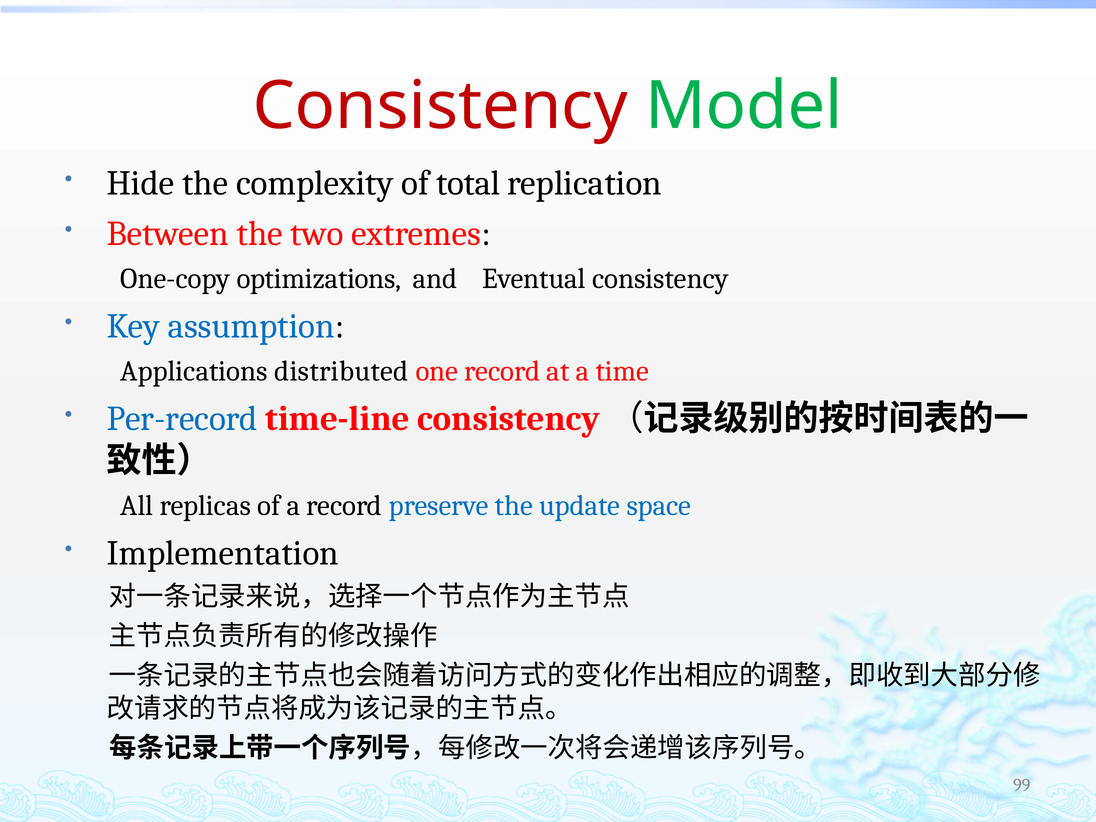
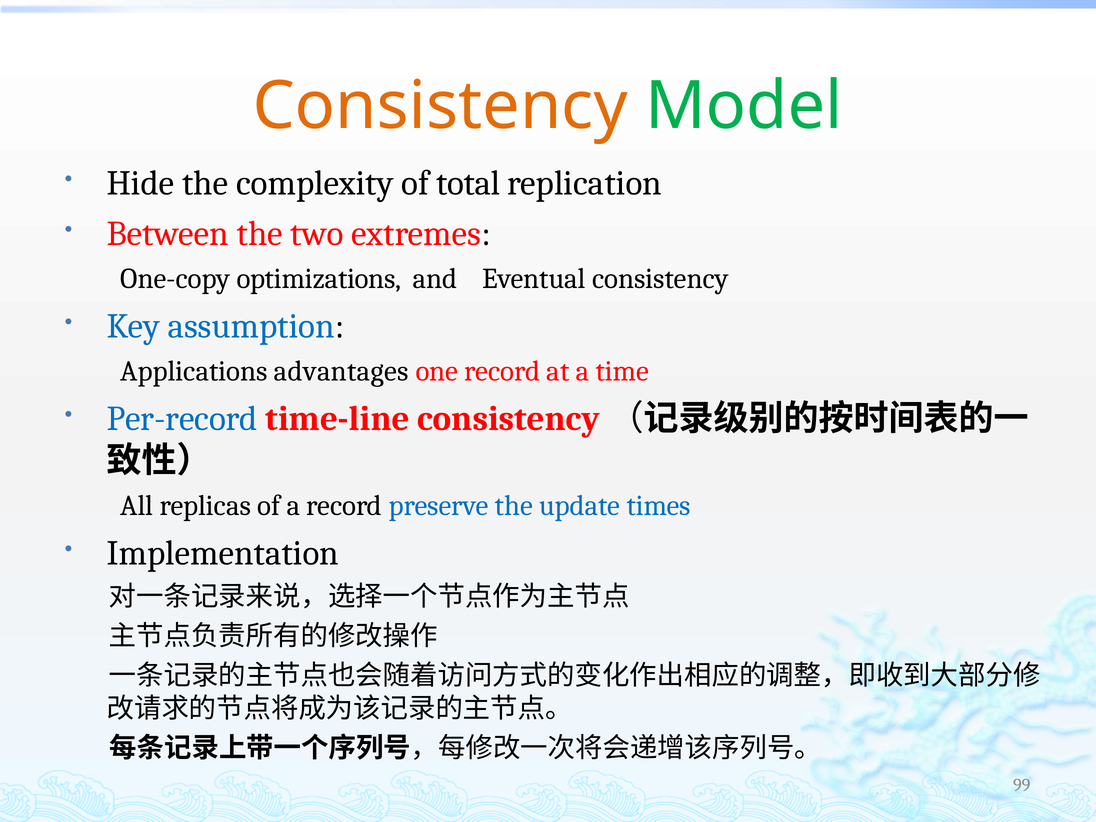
Consistency at (440, 106) colour: red -> orange
distributed: distributed -> advantages
space: space -> times
